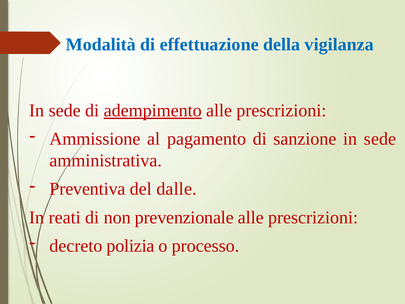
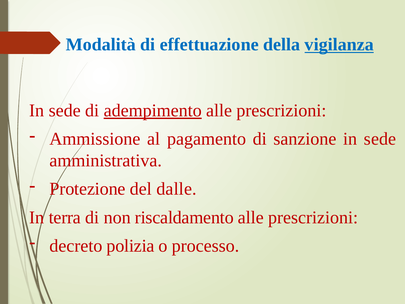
vigilanza underline: none -> present
Preventiva: Preventiva -> Protezione
reati: reati -> terra
prevenzionale: prevenzionale -> riscaldamento
